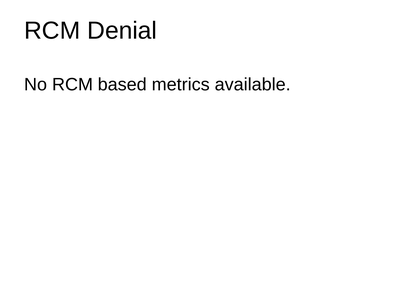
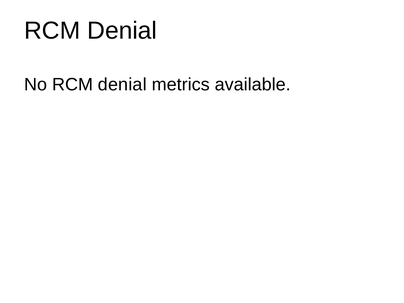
No RCM based: based -> denial
